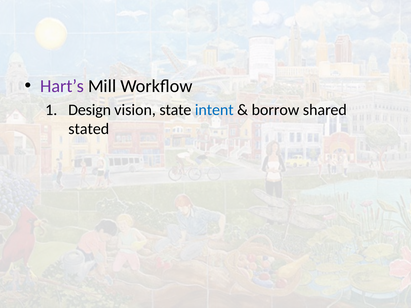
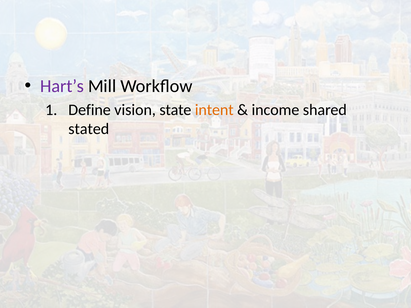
Design: Design -> Define
intent colour: blue -> orange
borrow: borrow -> income
